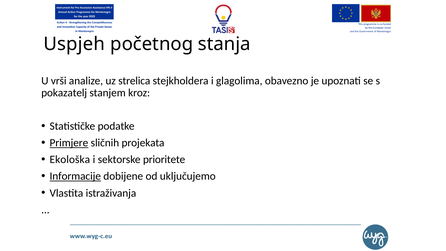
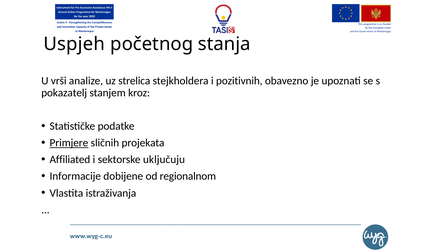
glagolima: glagolima -> pozitivnih
Ekološka: Ekološka -> Affiliated
prioritete: prioritete -> uključuju
Informacije underline: present -> none
uključujemo: uključujemo -> regionalnom
